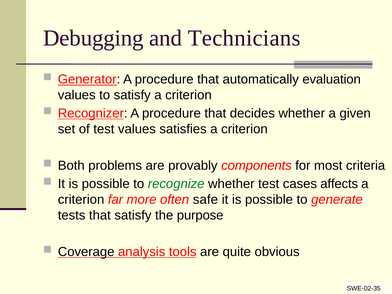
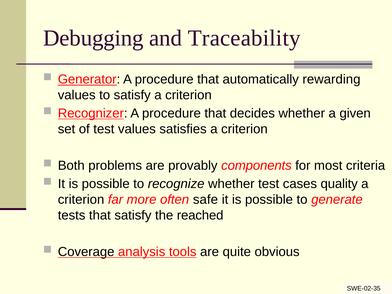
Technicians: Technicians -> Traceability
evaluation: evaluation -> rewarding
recognize colour: green -> black
affects: affects -> quality
purpose: purpose -> reached
